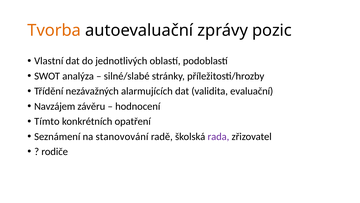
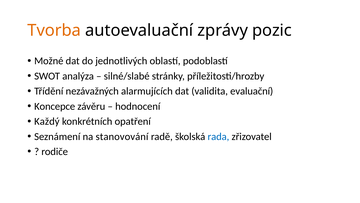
Vlastní: Vlastní -> Možné
Navzájem: Navzájem -> Koncepce
Tímto: Tímto -> Každý
rada colour: purple -> blue
